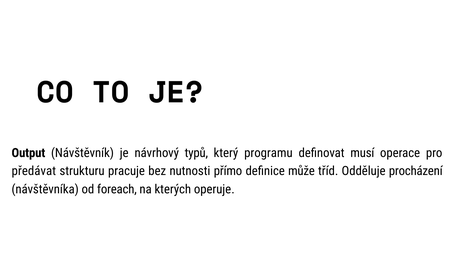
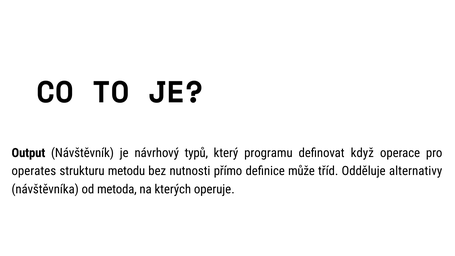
musí: musí -> když
předávat: předávat -> operates
pracuje: pracuje -> metodu
procházení: procházení -> alternativy
foreach: foreach -> metoda
